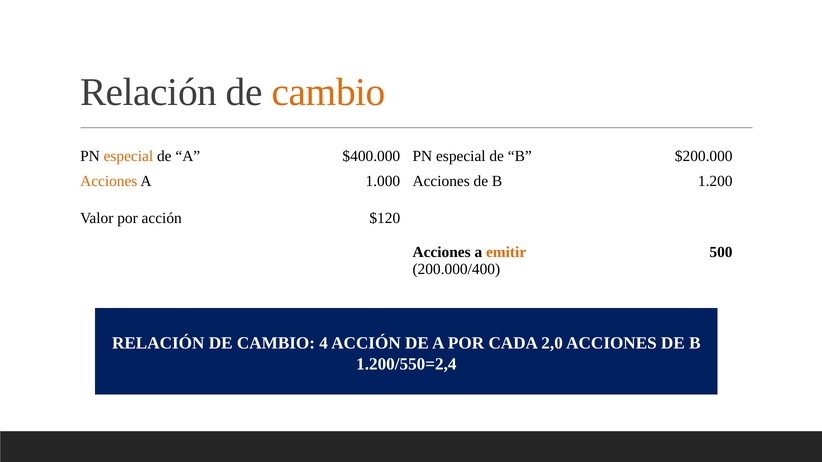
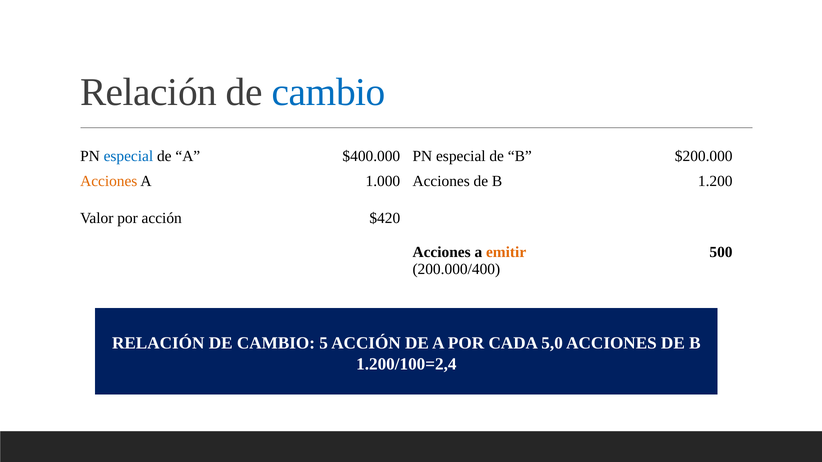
cambio at (329, 93) colour: orange -> blue
especial at (128, 157) colour: orange -> blue
$120: $120 -> $420
4: 4 -> 5
2,0: 2,0 -> 5,0
1.200/550=2,4: 1.200/550=2,4 -> 1.200/100=2,4
